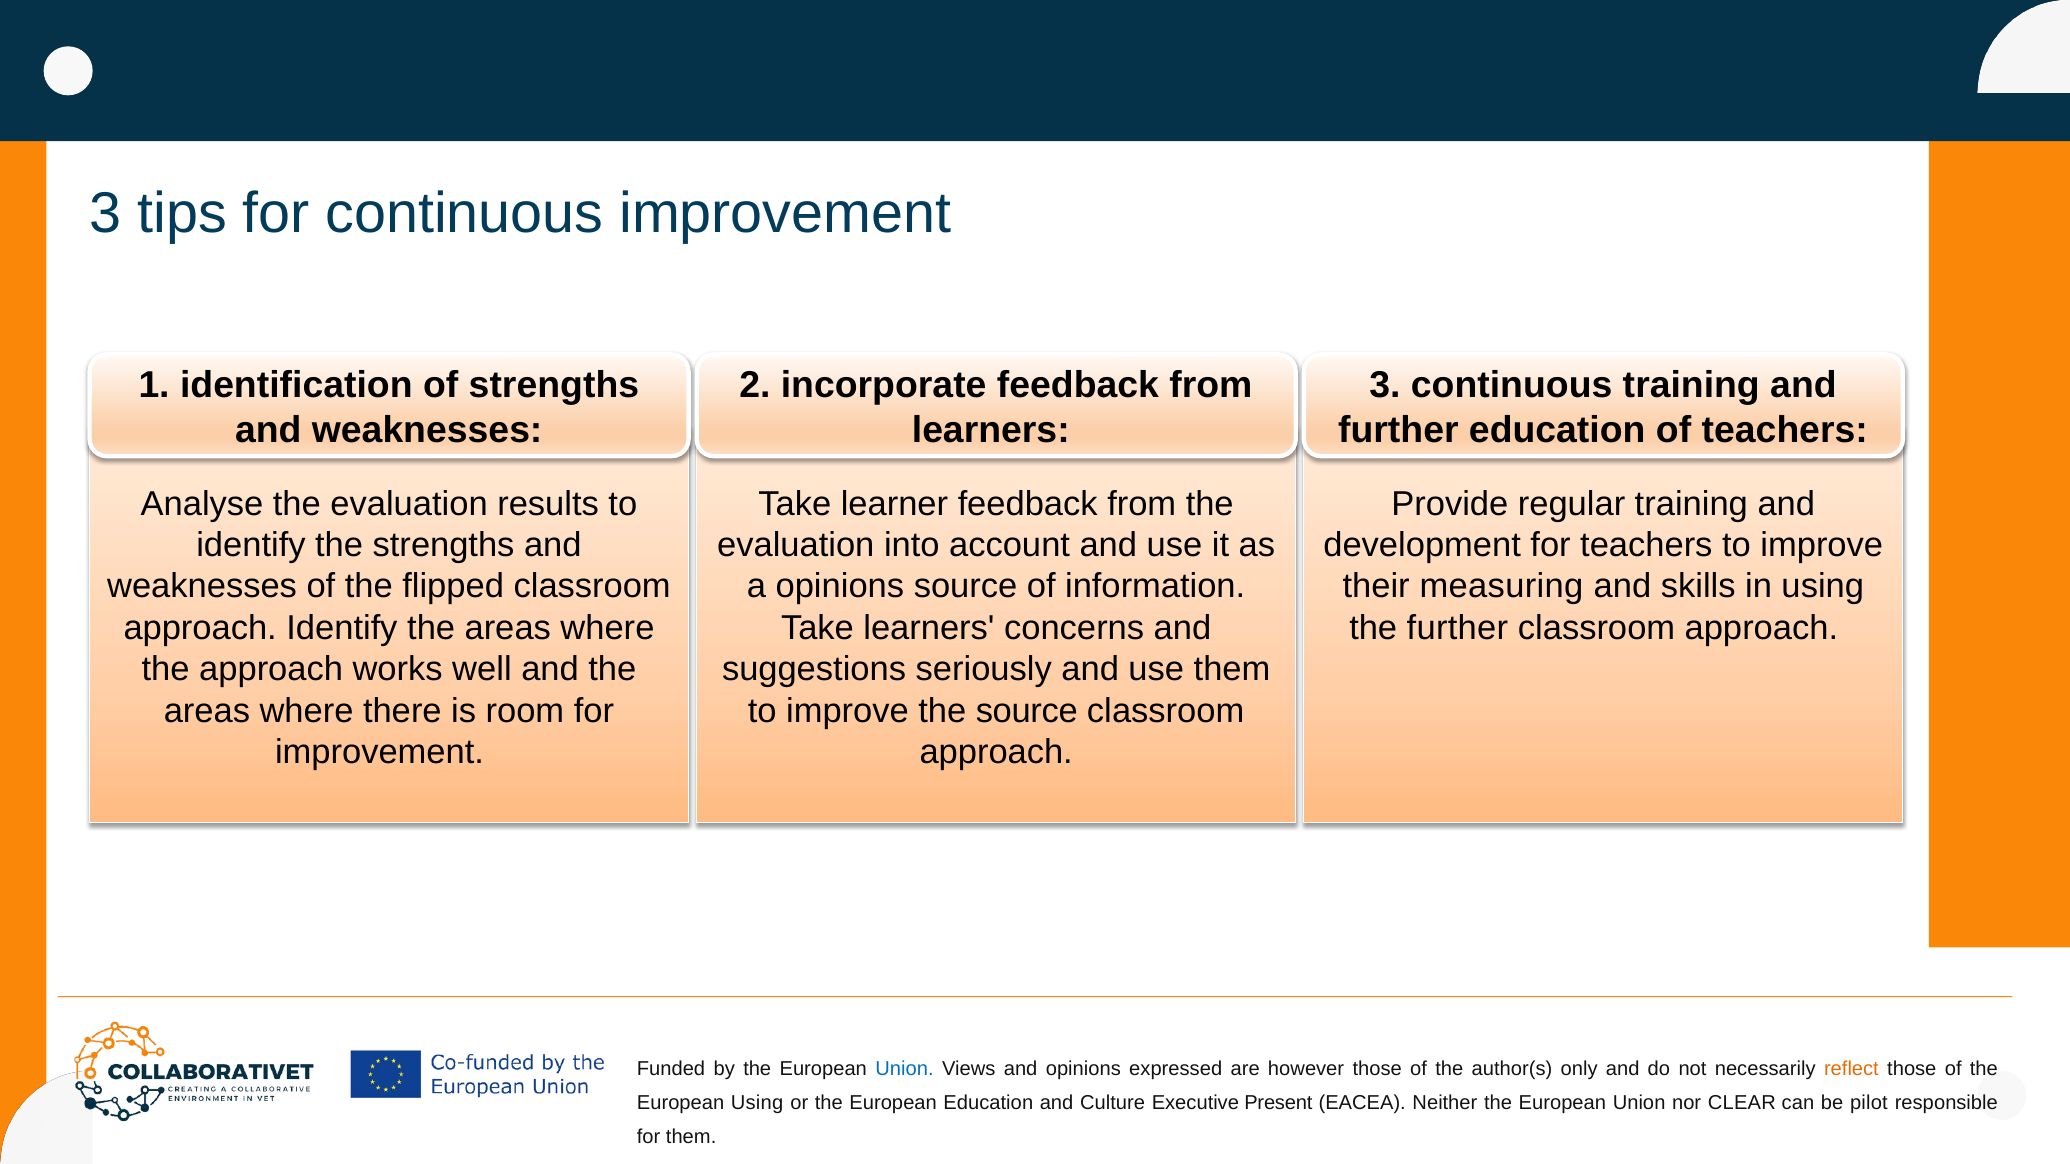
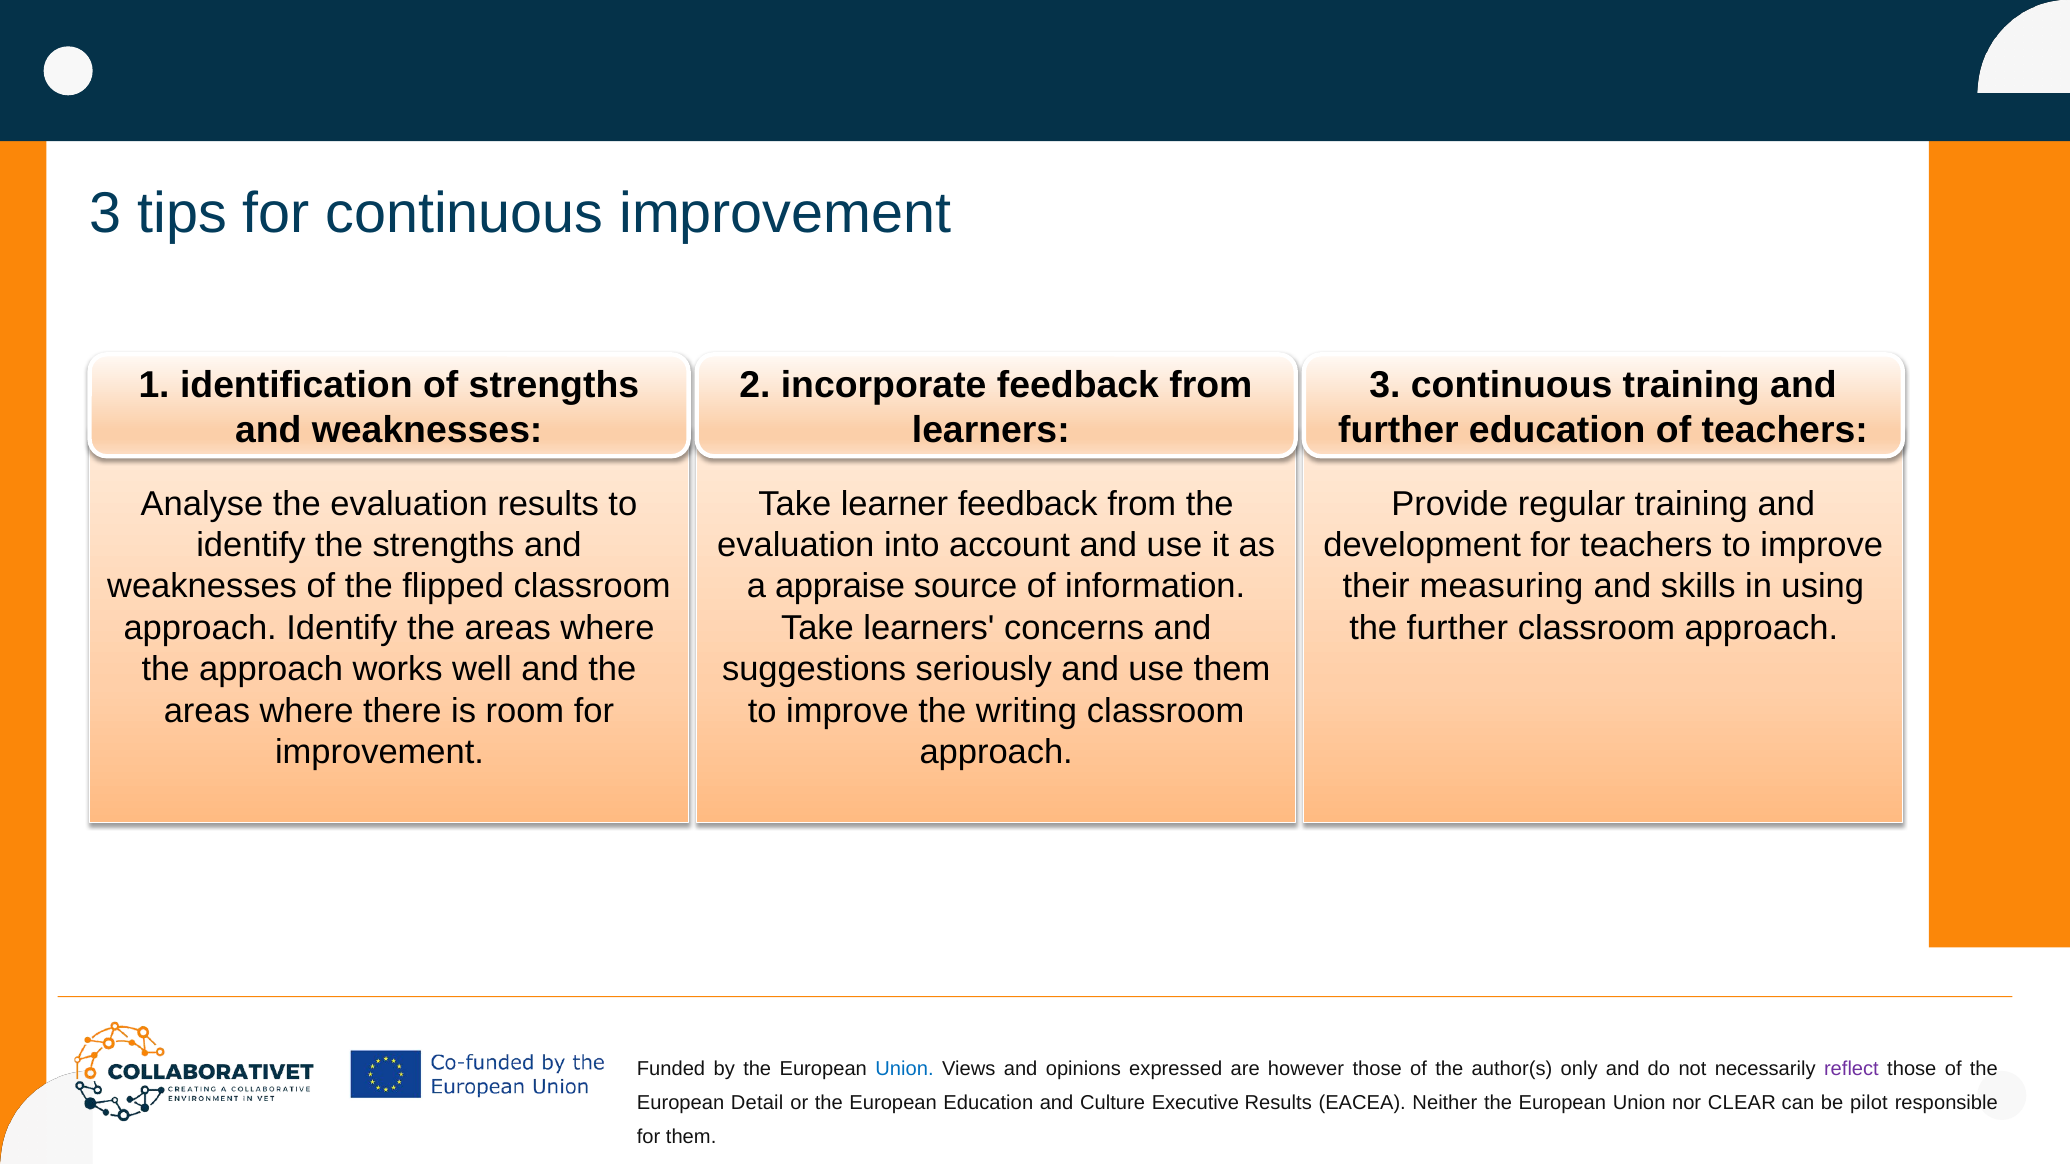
a opinions: opinions -> appraise
the source: source -> writing
reflect colour: orange -> purple
European Using: Using -> Detail
Executive Present: Present -> Results
